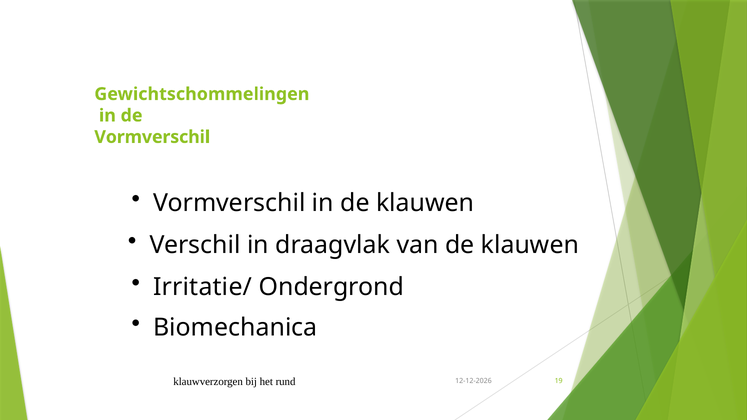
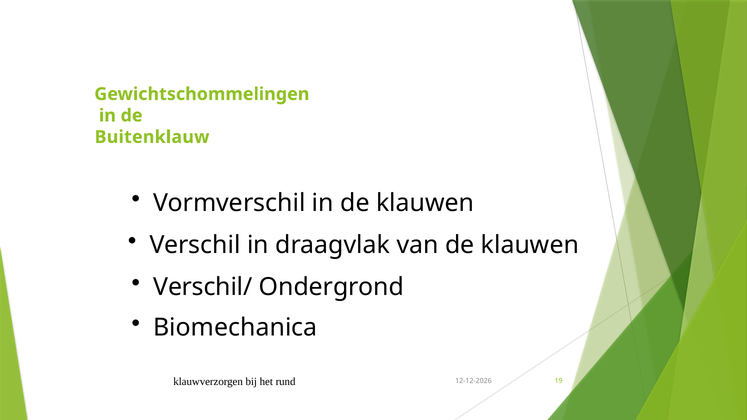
Vormverschil at (152, 137): Vormverschil -> Buitenklauw
Irritatie/: Irritatie/ -> Verschil/
